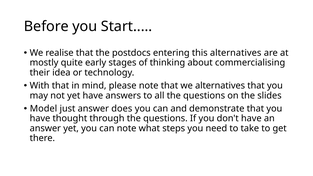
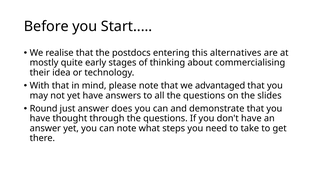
we alternatives: alternatives -> advantaged
Model: Model -> Round
